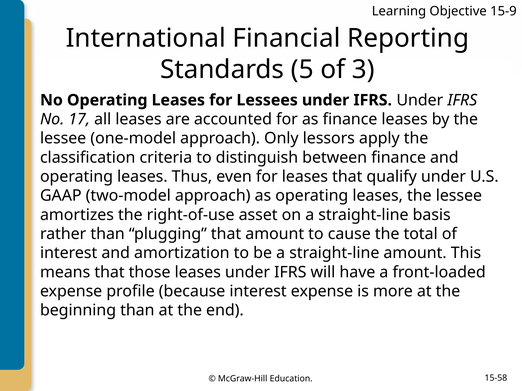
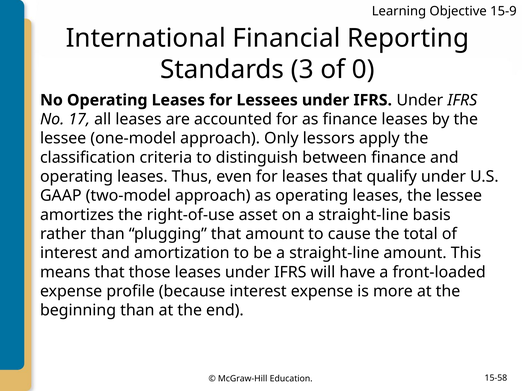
5: 5 -> 3
3: 3 -> 0
